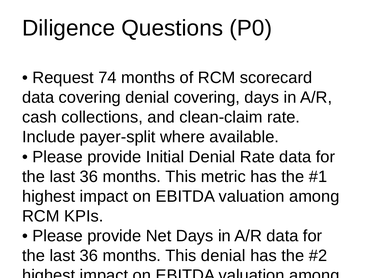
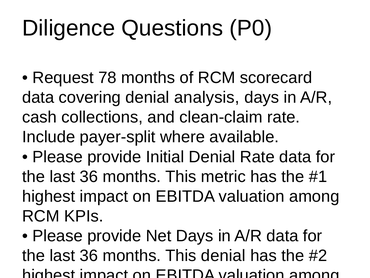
74: 74 -> 78
denial covering: covering -> analysis
